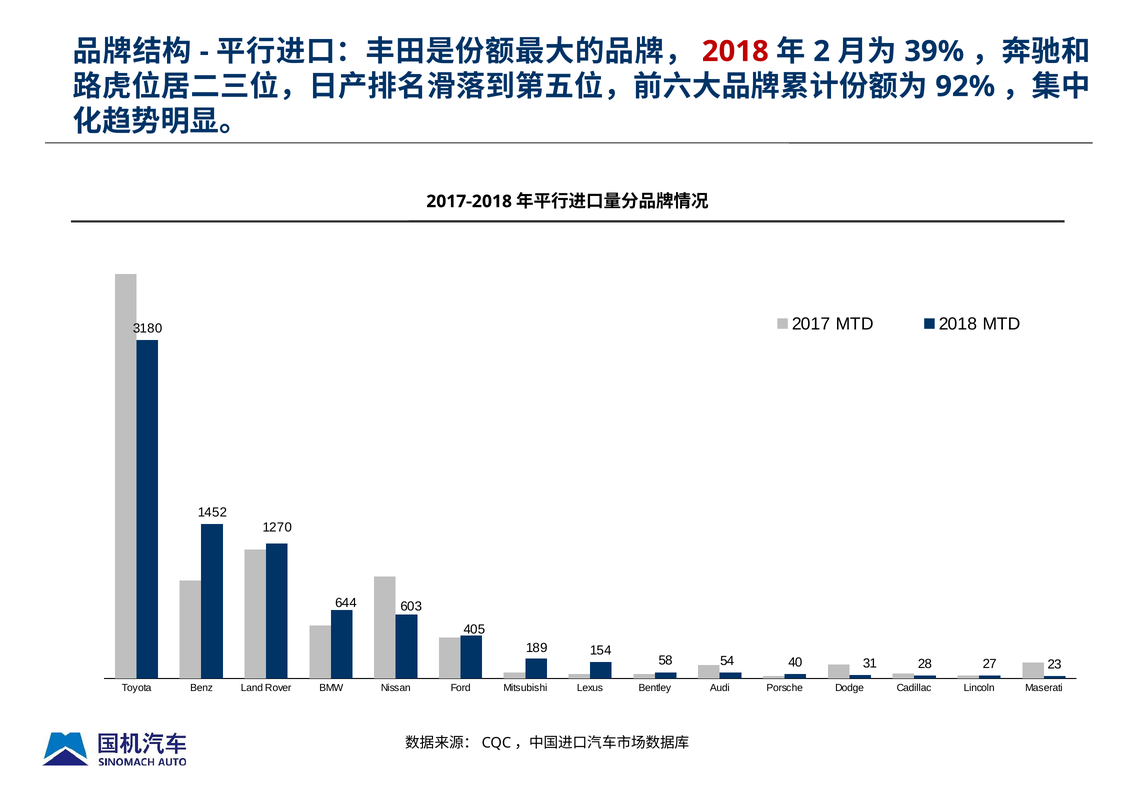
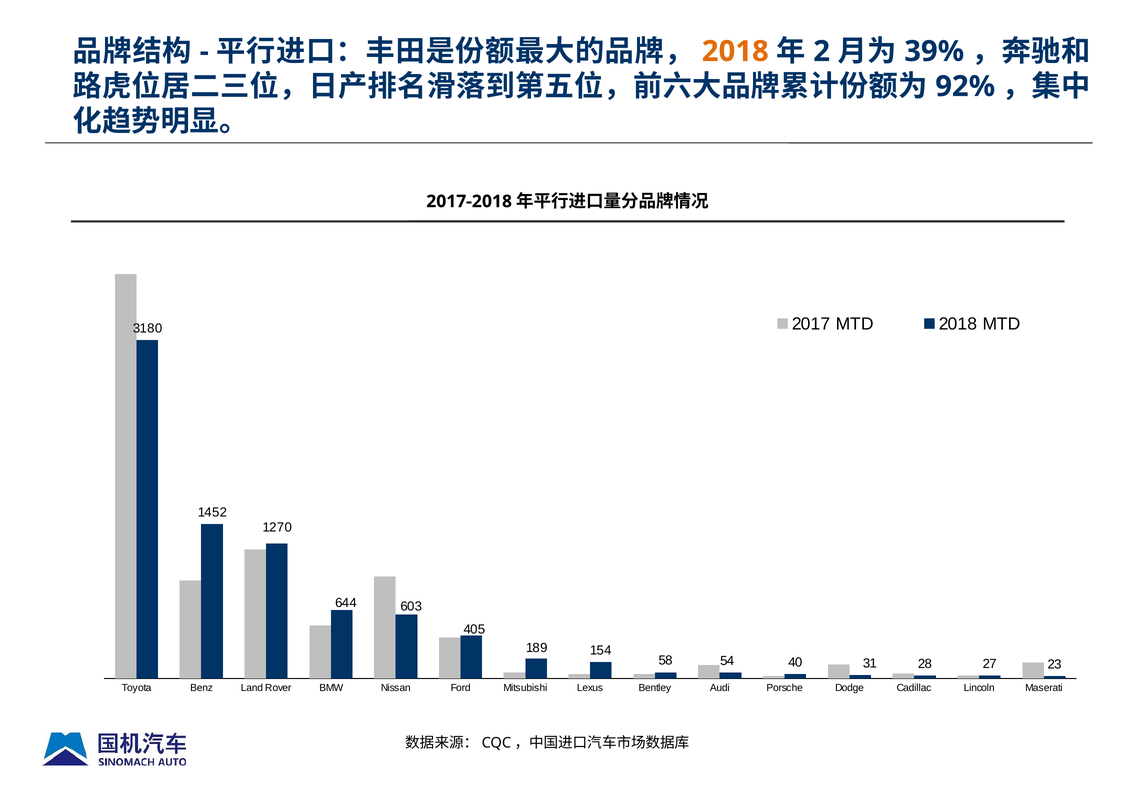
2018 at (735, 51) colour: red -> orange
